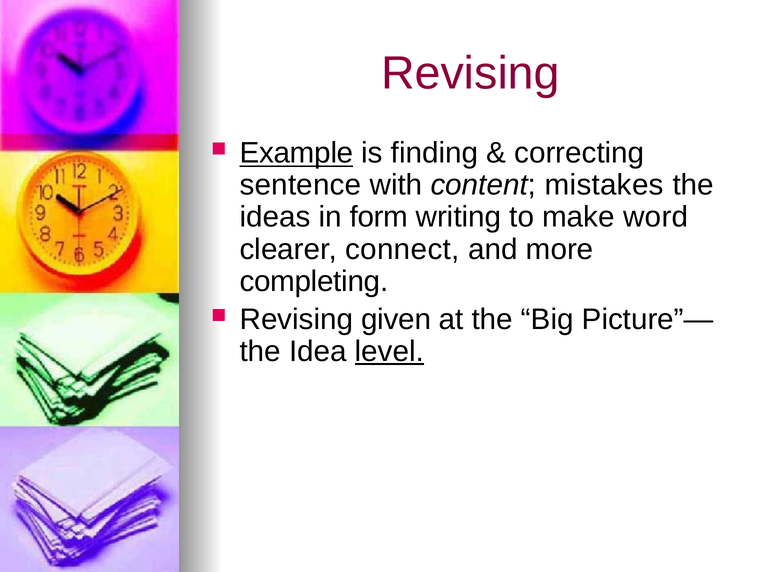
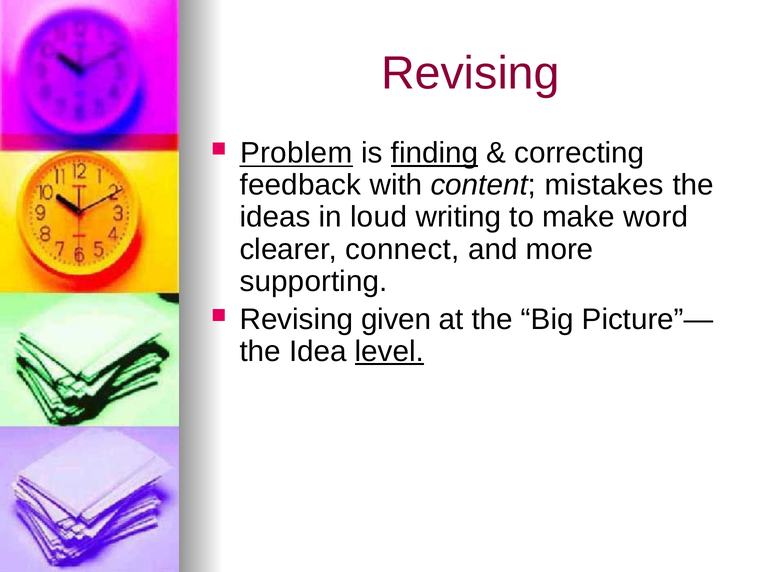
Example: Example -> Problem
finding underline: none -> present
sentence: sentence -> feedback
form: form -> loud
completing: completing -> supporting
